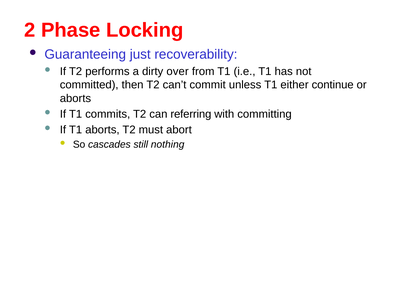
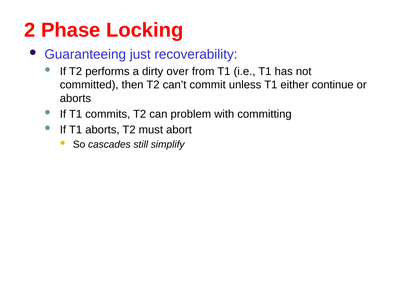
referring: referring -> problem
nothing: nothing -> simplify
